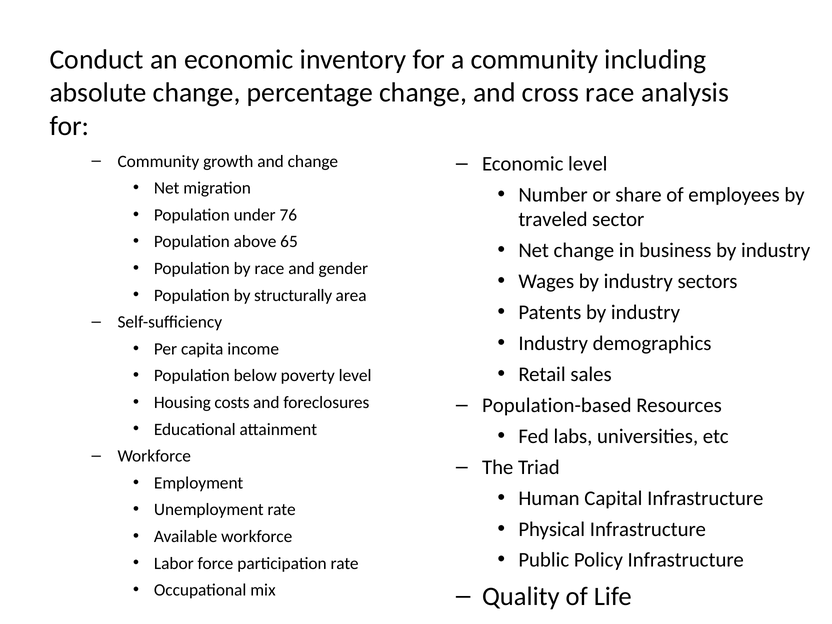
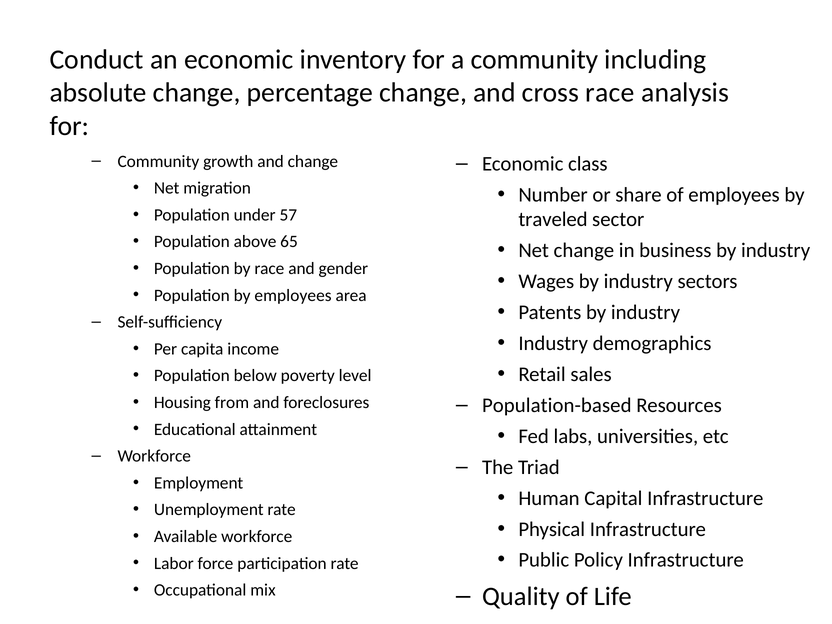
Economic level: level -> class
76: 76 -> 57
by structurally: structurally -> employees
costs: costs -> from
